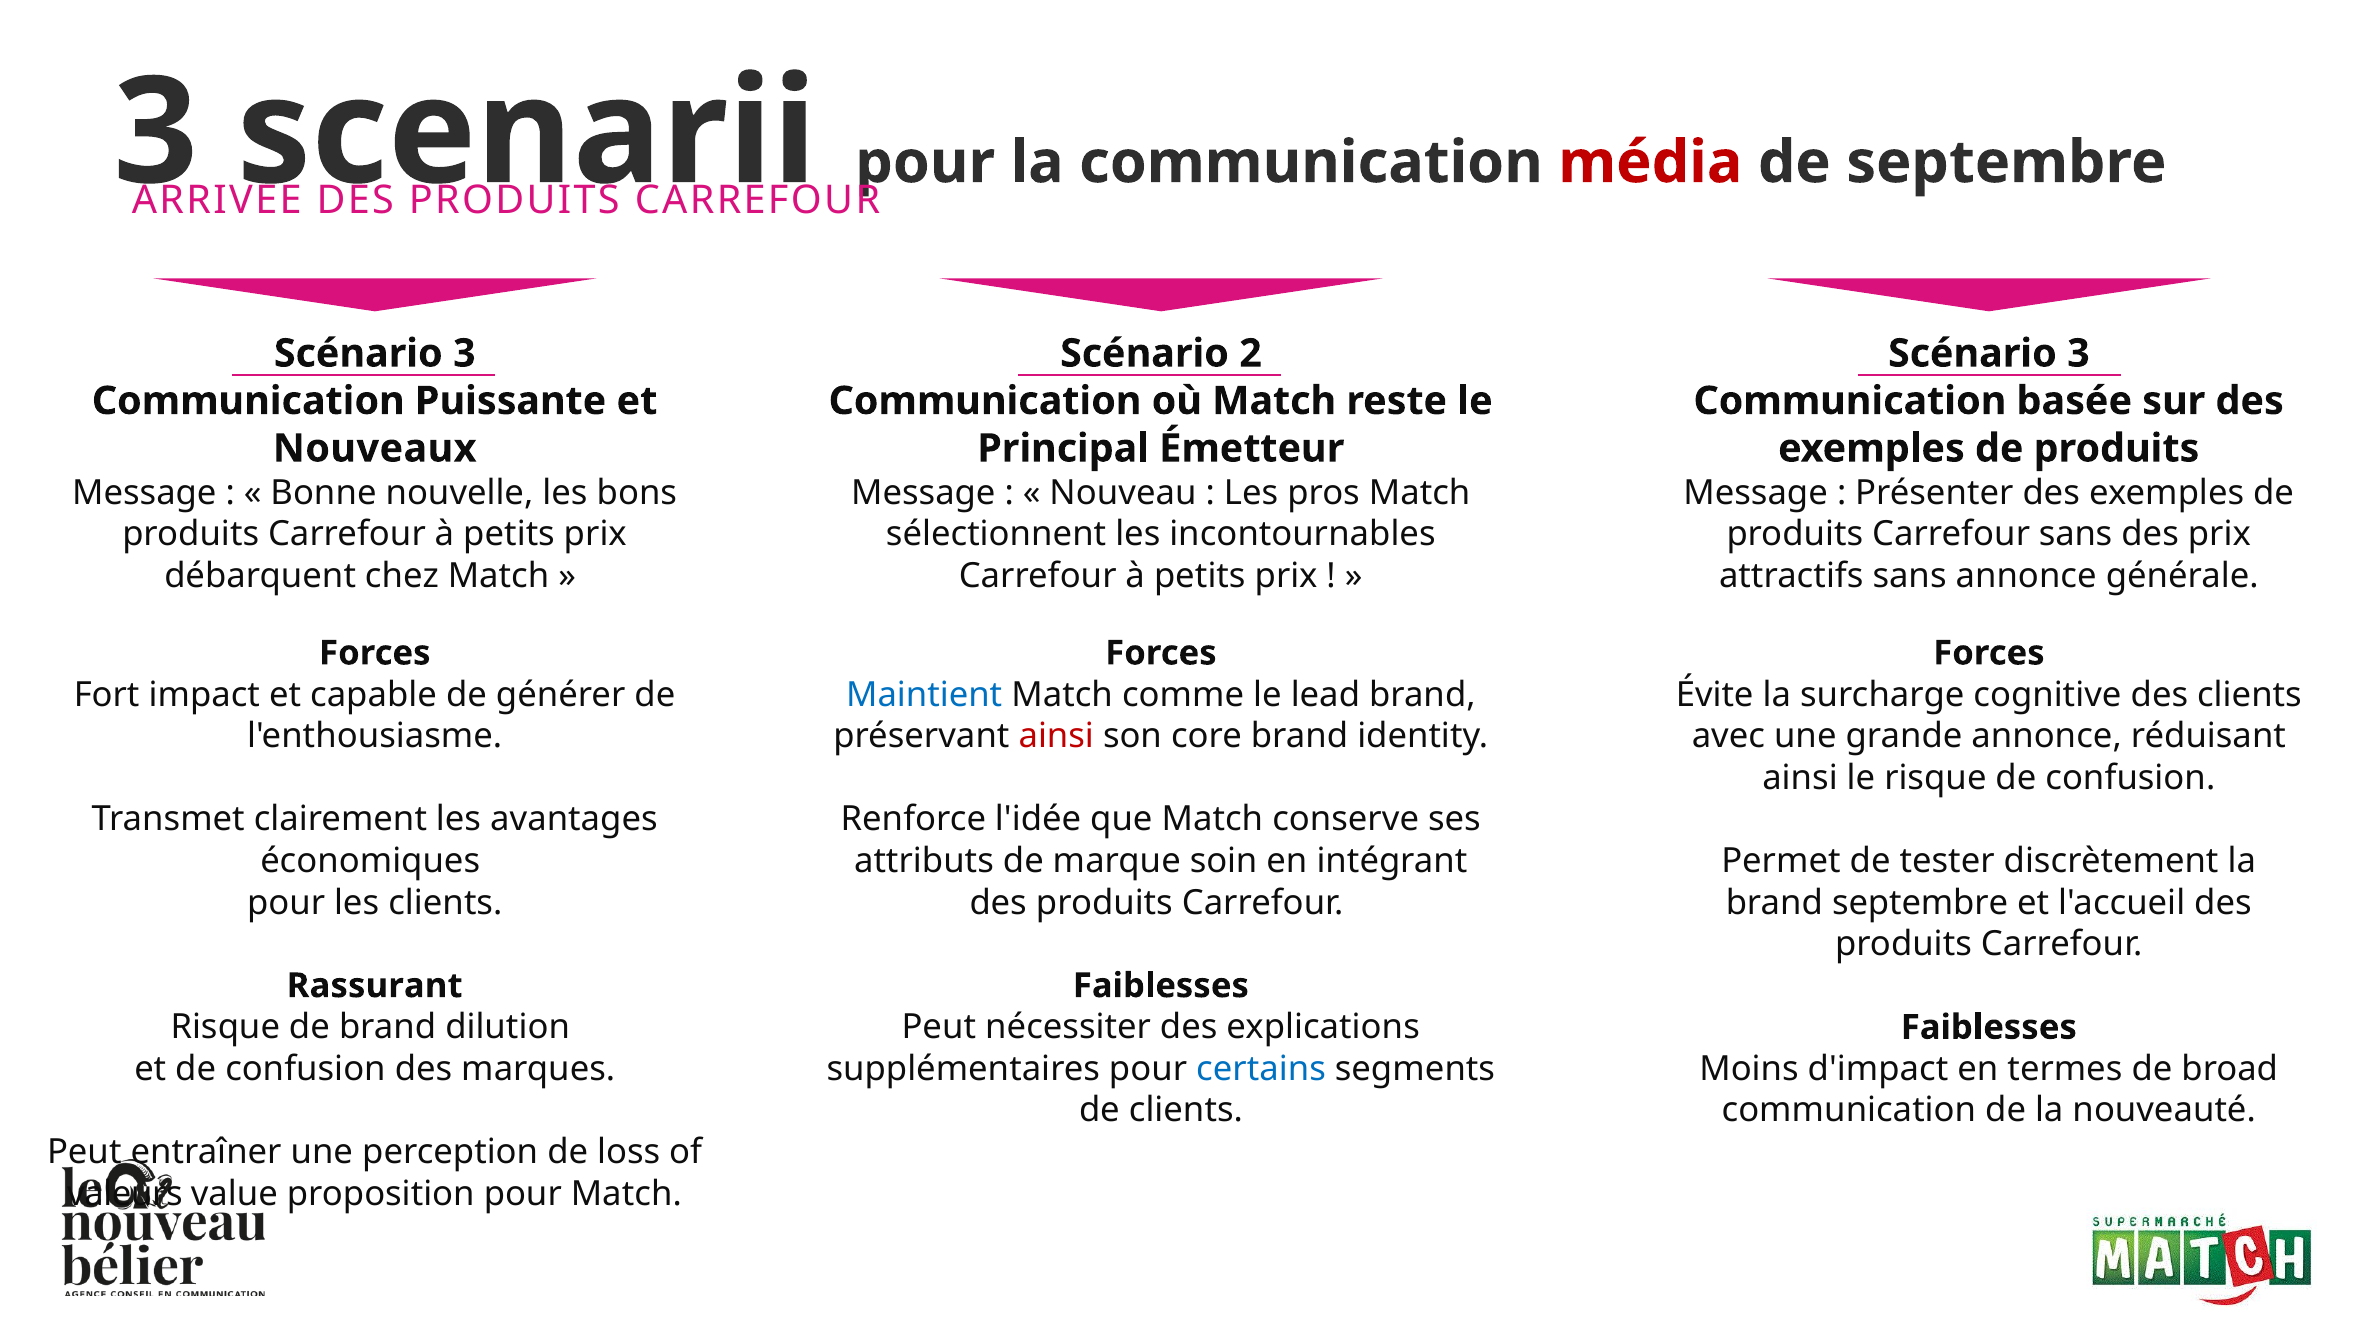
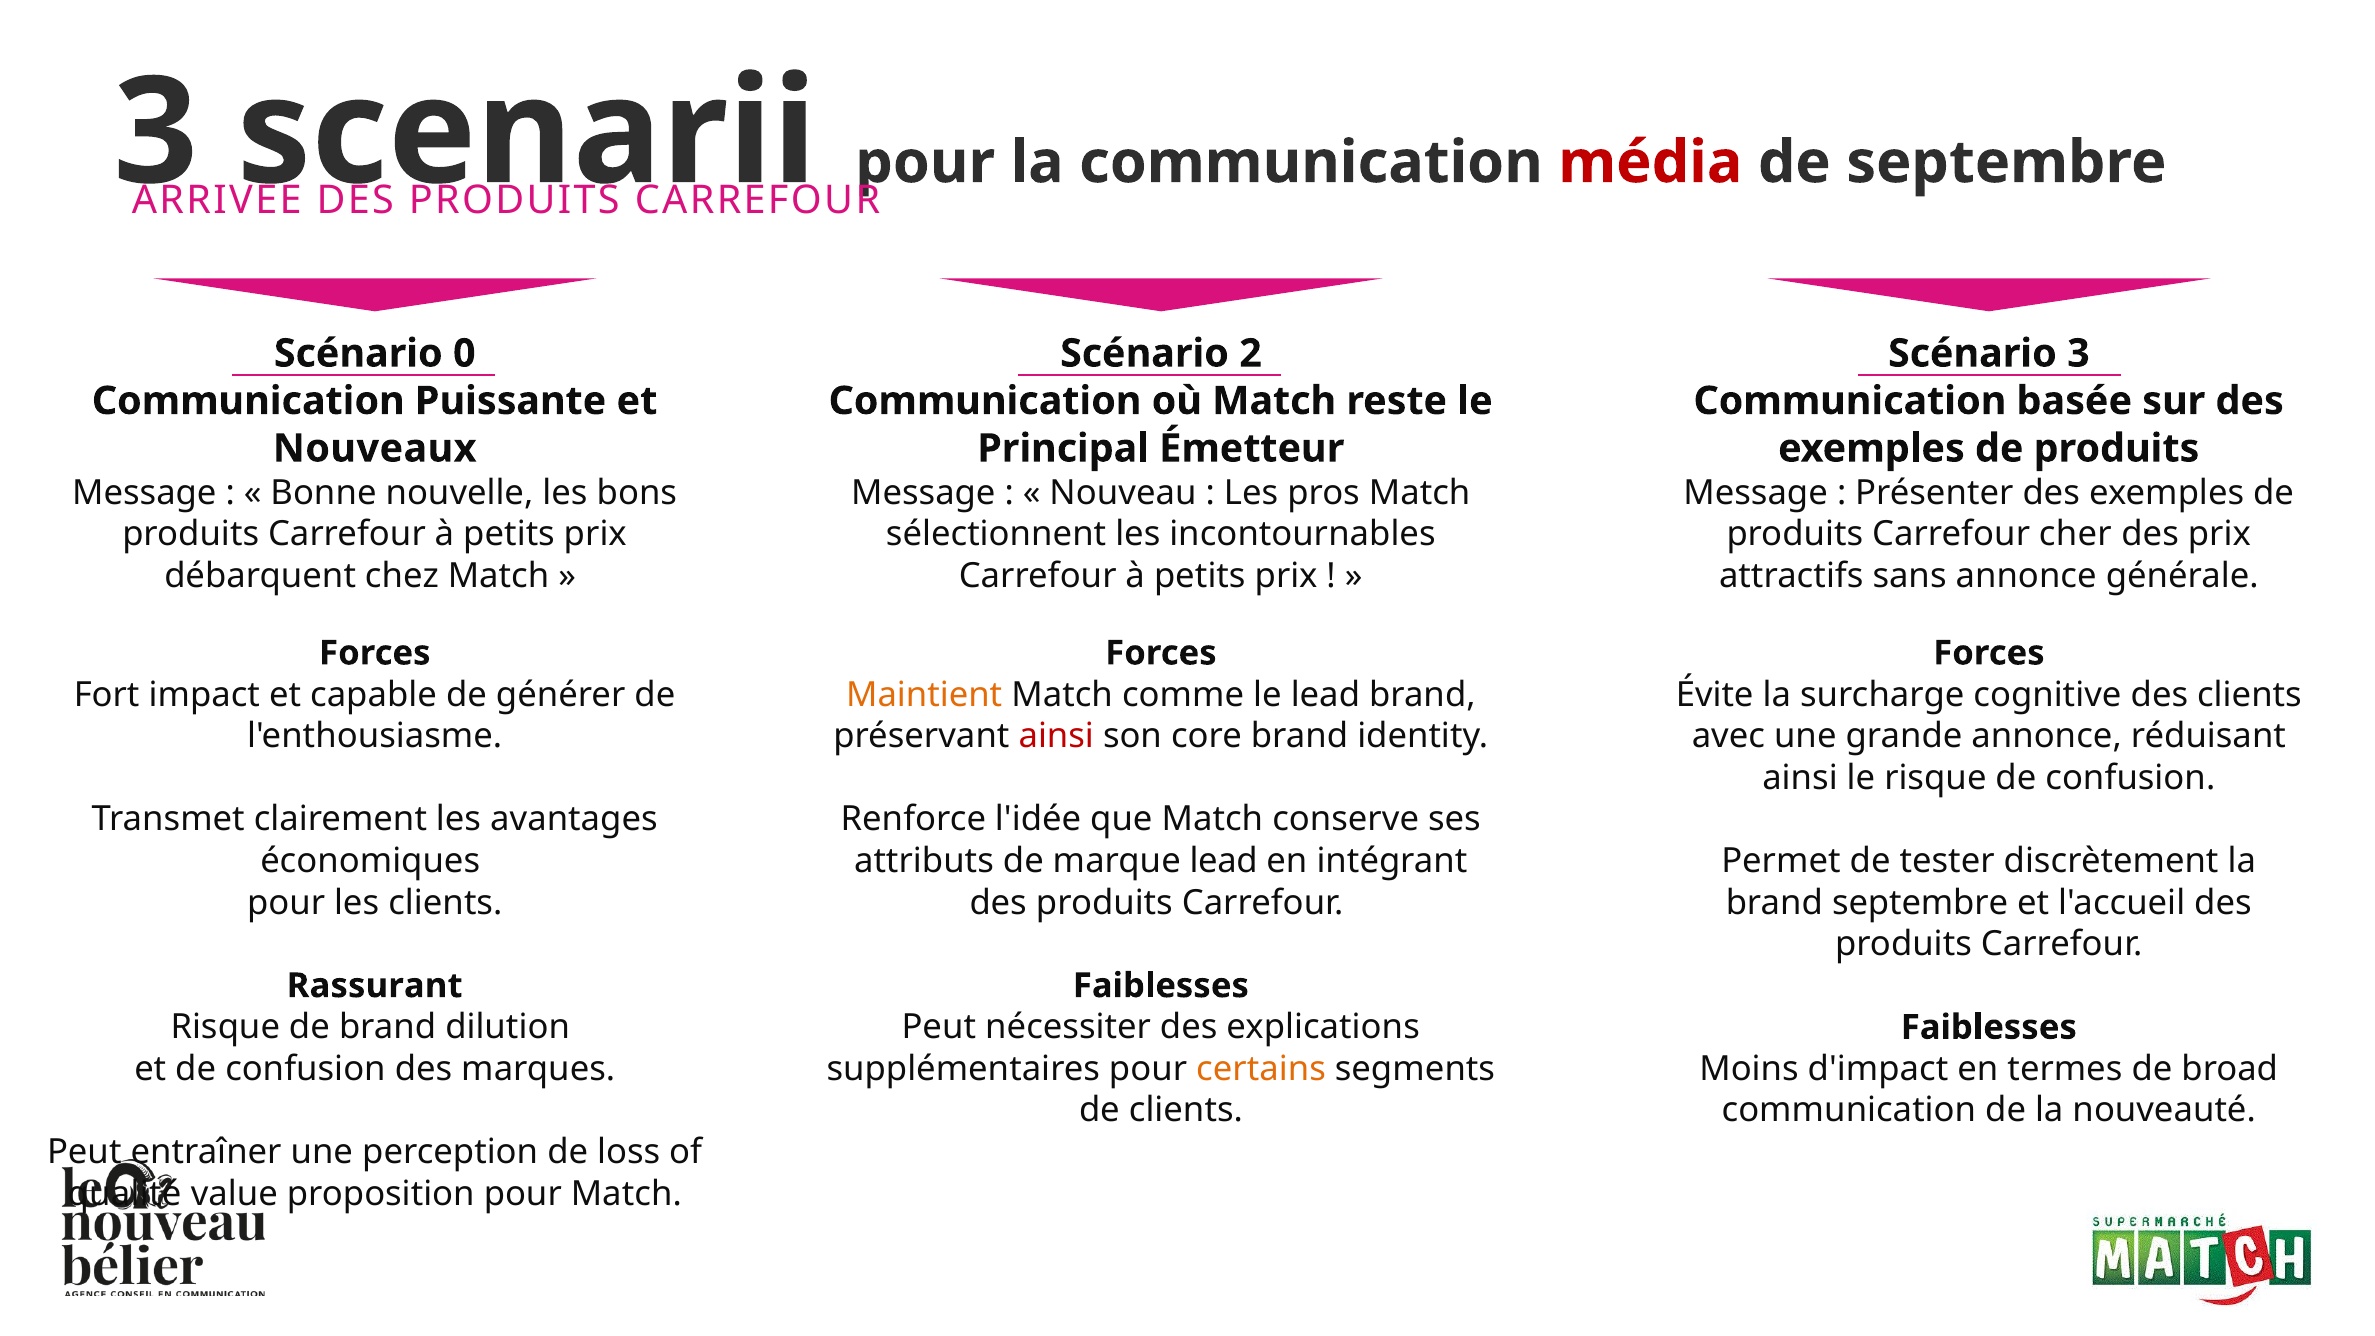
3 at (464, 354): 3 -> 0
Carrefour sans: sans -> cher
Maintient colour: blue -> orange
marque soin: soin -> lead
certains colour: blue -> orange
valeurs: valeurs -> qualité
